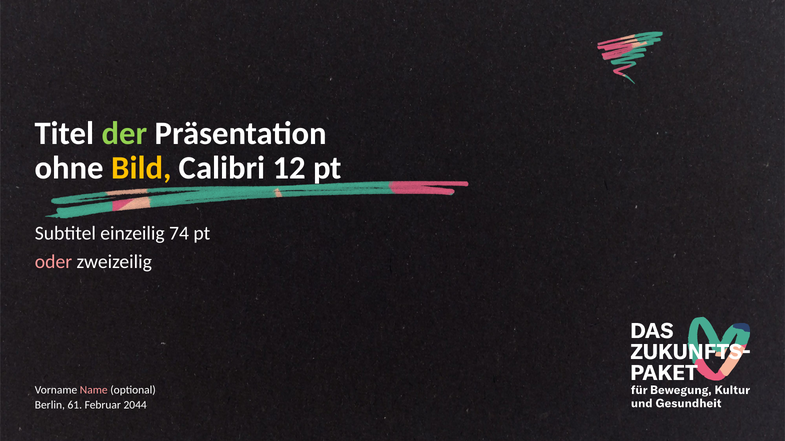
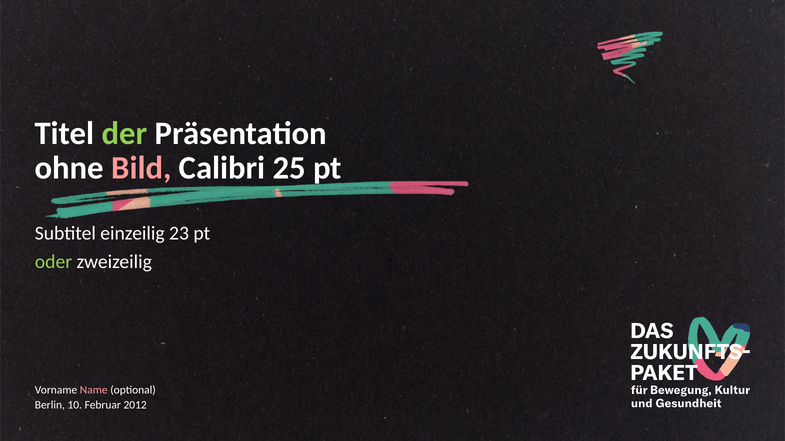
Bild colour: yellow -> pink
12: 12 -> 25
74: 74 -> 23
oder colour: pink -> light green
61: 61 -> 10
2044: 2044 -> 2012
